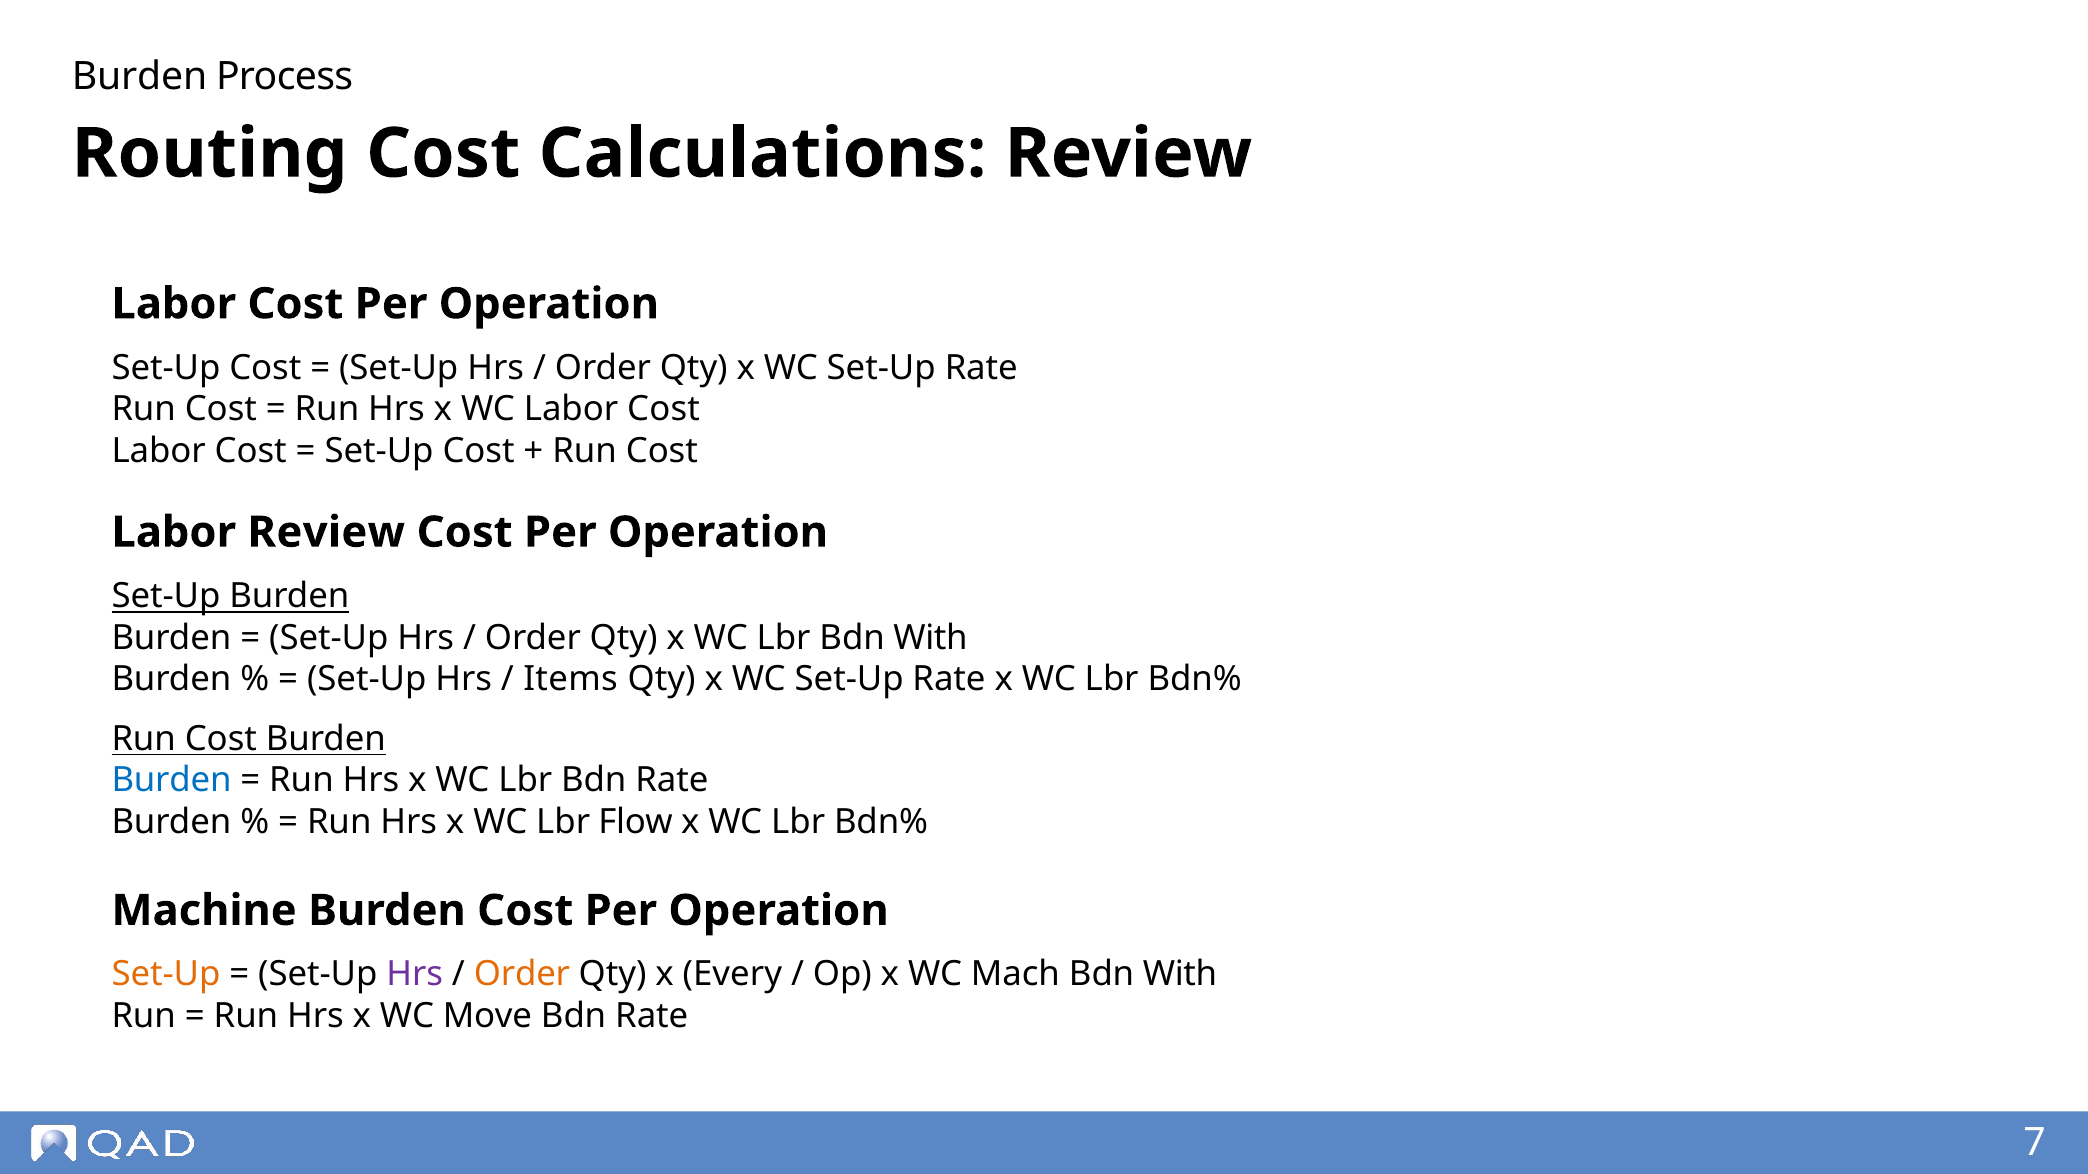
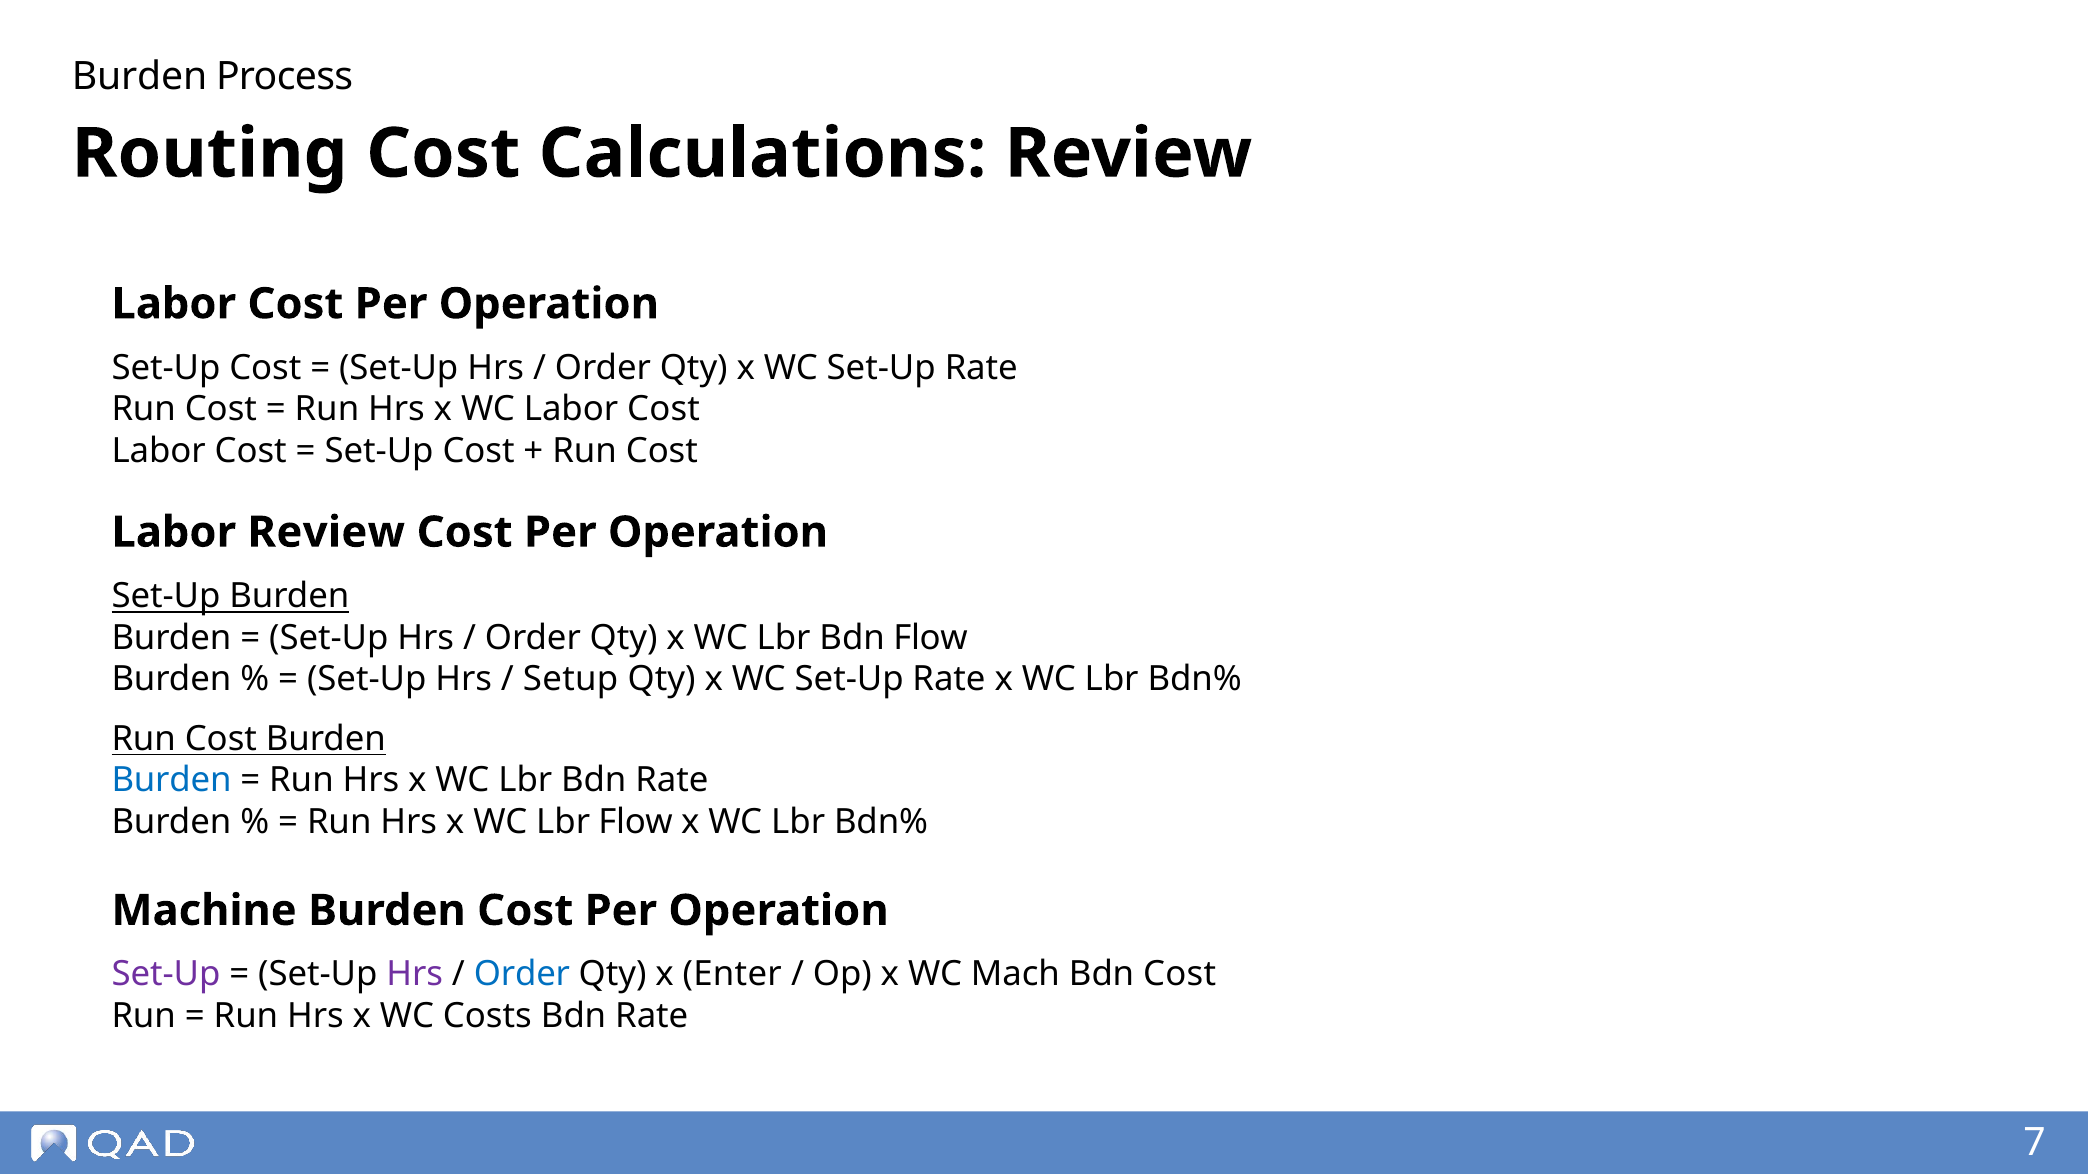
Lbr Bdn With: With -> Flow
Items: Items -> Setup
Set-Up at (166, 975) colour: orange -> purple
Order at (522, 975) colour: orange -> blue
Every: Every -> Enter
Mach Bdn With: With -> Cost
Move: Move -> Costs
